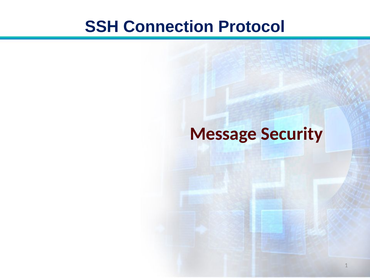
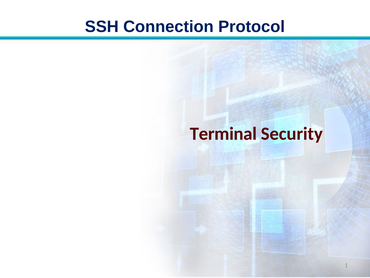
Message: Message -> Terminal
